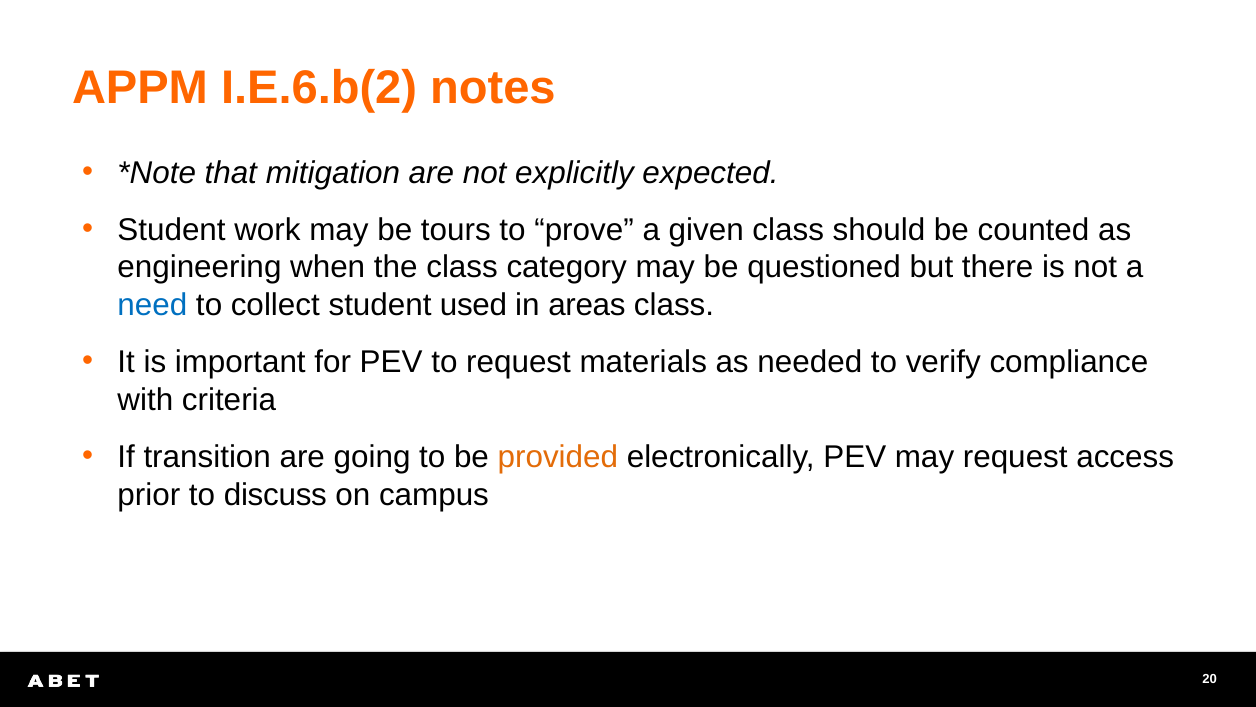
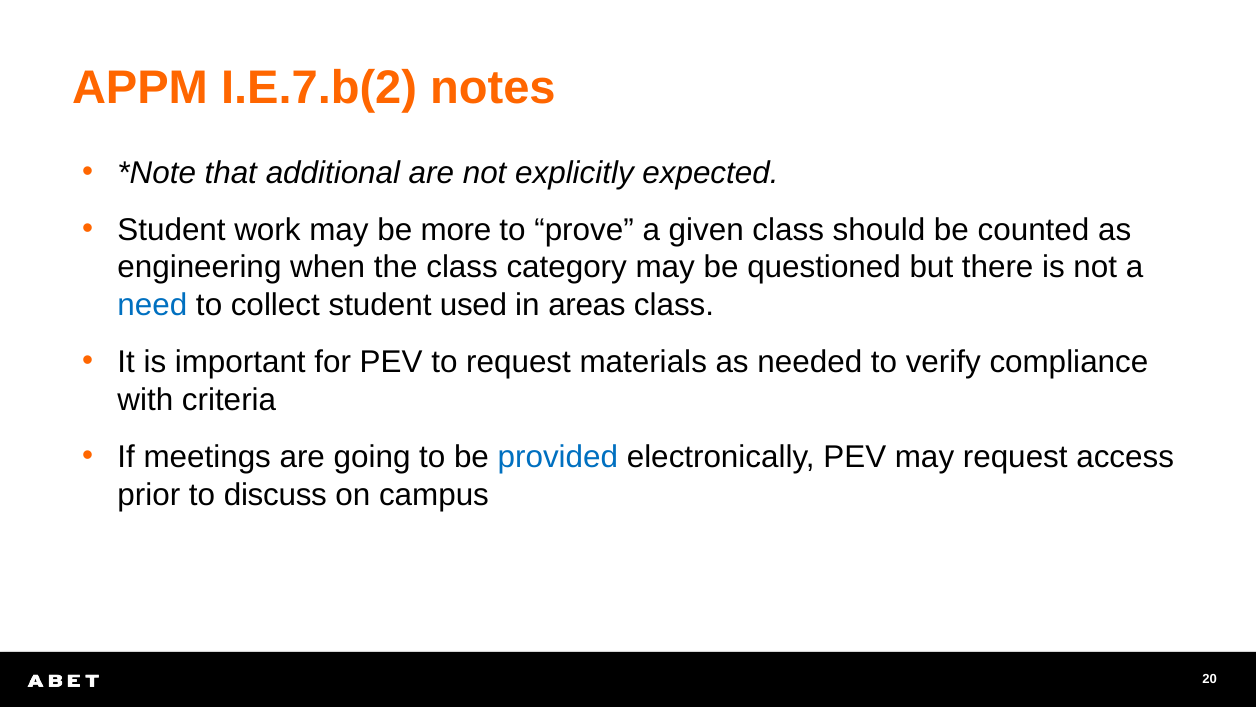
I.E.6.b(2: I.E.6.b(2 -> I.E.7.b(2
mitigation: mitigation -> additional
tours: tours -> more
transition: transition -> meetings
provided colour: orange -> blue
